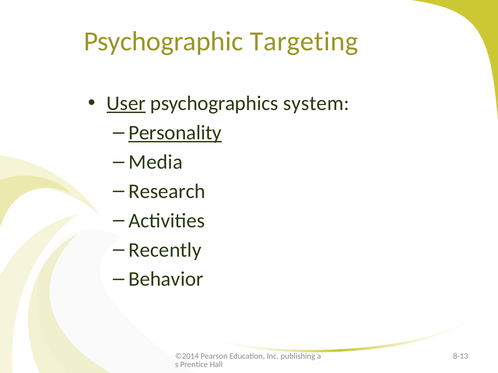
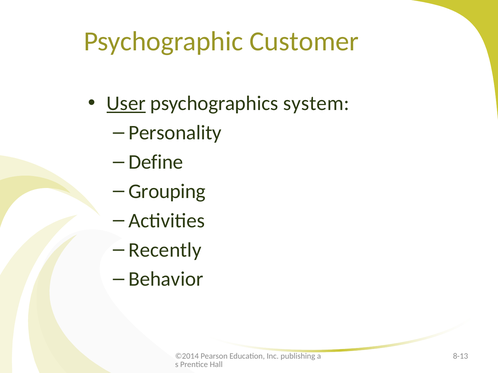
Targeting: Targeting -> Customer
Personality underline: present -> none
Media: Media -> Define
Research: Research -> Grouping
